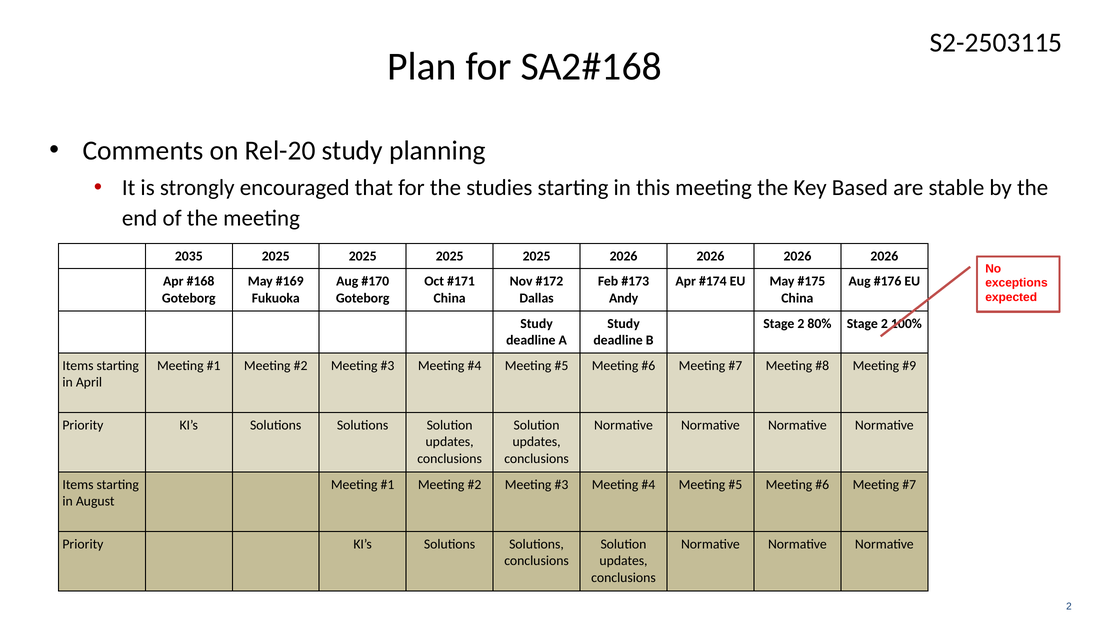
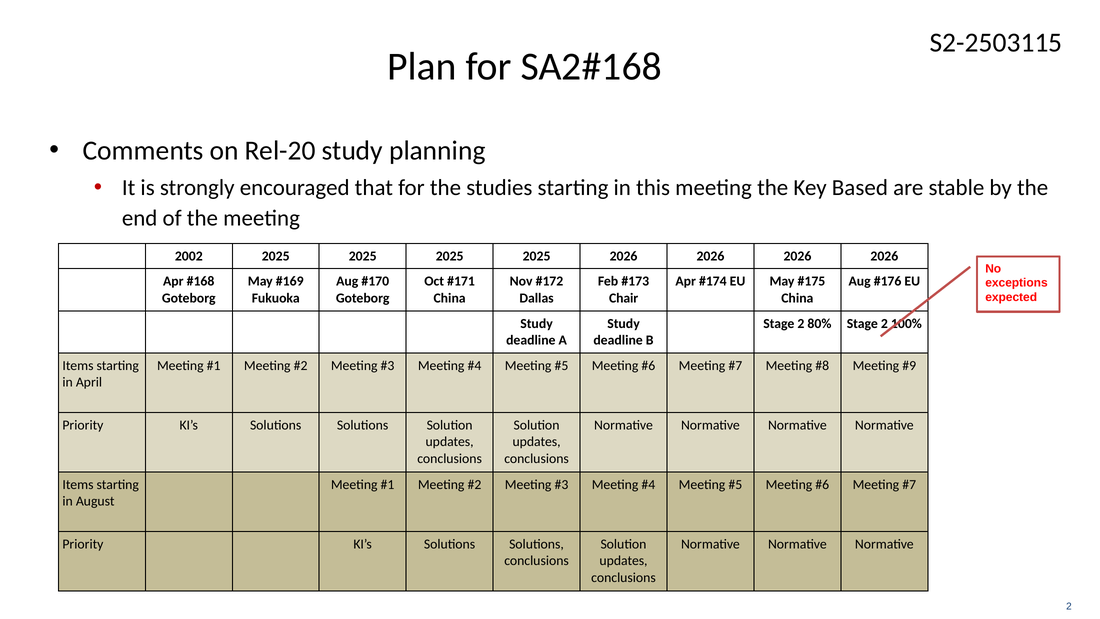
2035: 2035 -> 2002
Andy: Andy -> Chair
